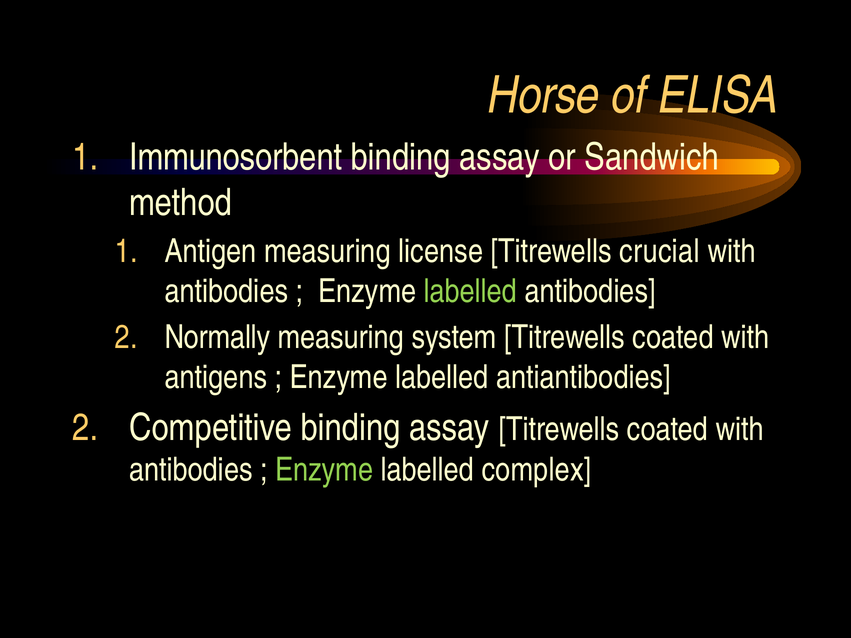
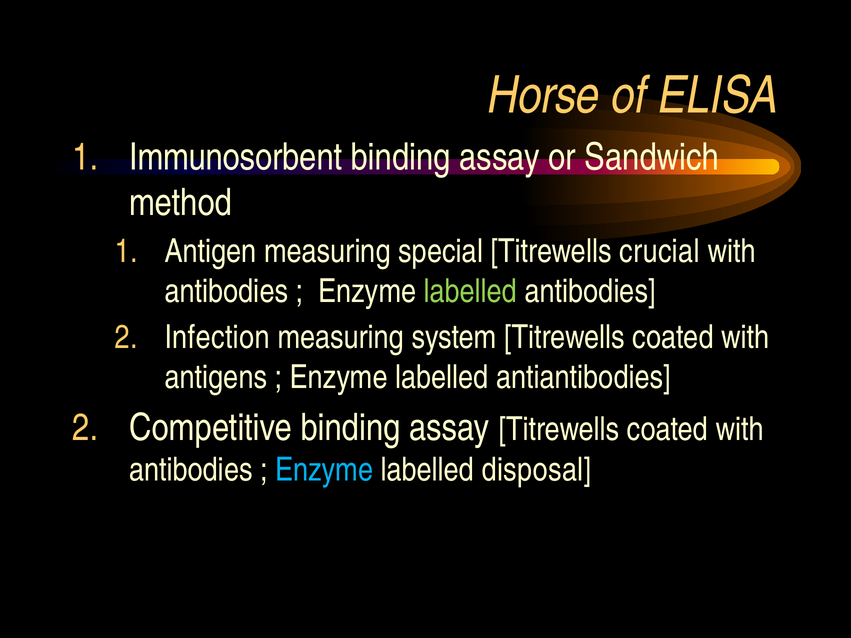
license: license -> special
Normally: Normally -> Infection
Enzyme at (324, 470) colour: light green -> light blue
complex: complex -> disposal
